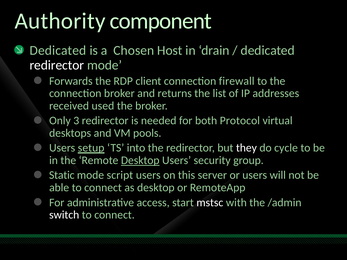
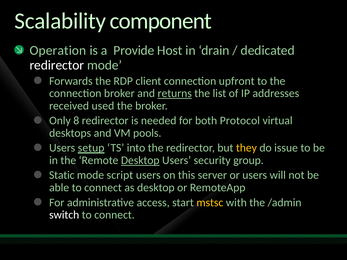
Authority: Authority -> Scalability
Dedicated at (58, 51): Dedicated -> Operation
Chosen: Chosen -> Provide
firewall: firewall -> upfront
returns underline: none -> present
3: 3 -> 8
they colour: white -> yellow
cycle: cycle -> issue
mstsc colour: white -> yellow
